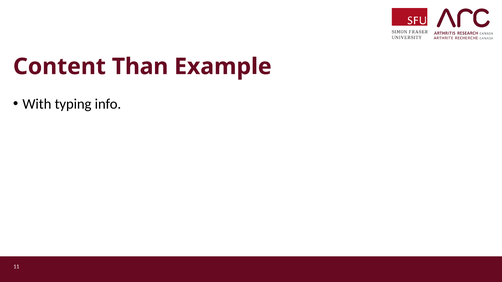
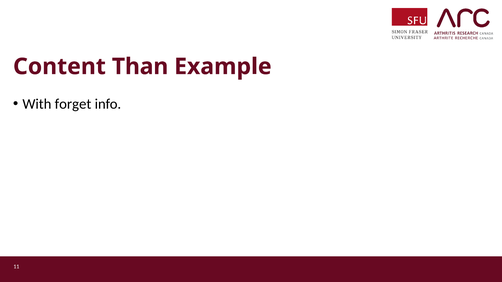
typing: typing -> forget
